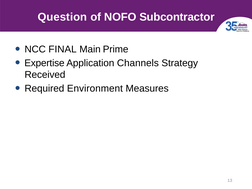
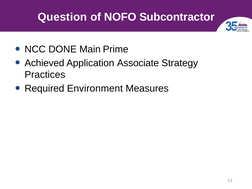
FINAL: FINAL -> DONE
Expertise: Expertise -> Achieved
Channels: Channels -> Associate
Received: Received -> Practices
